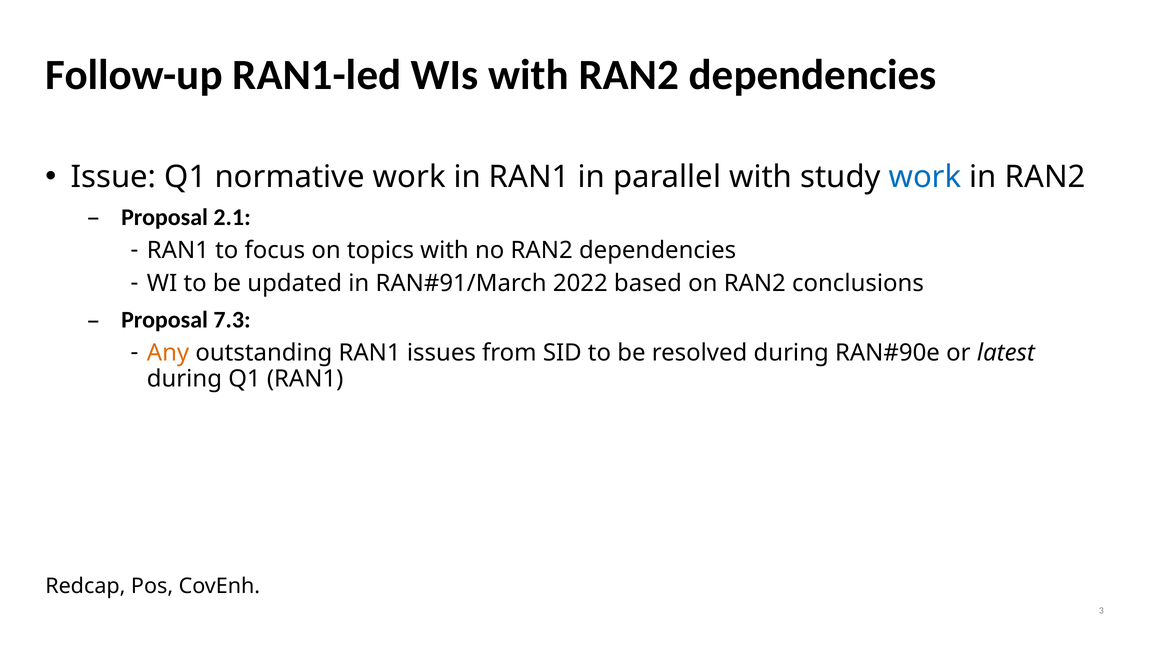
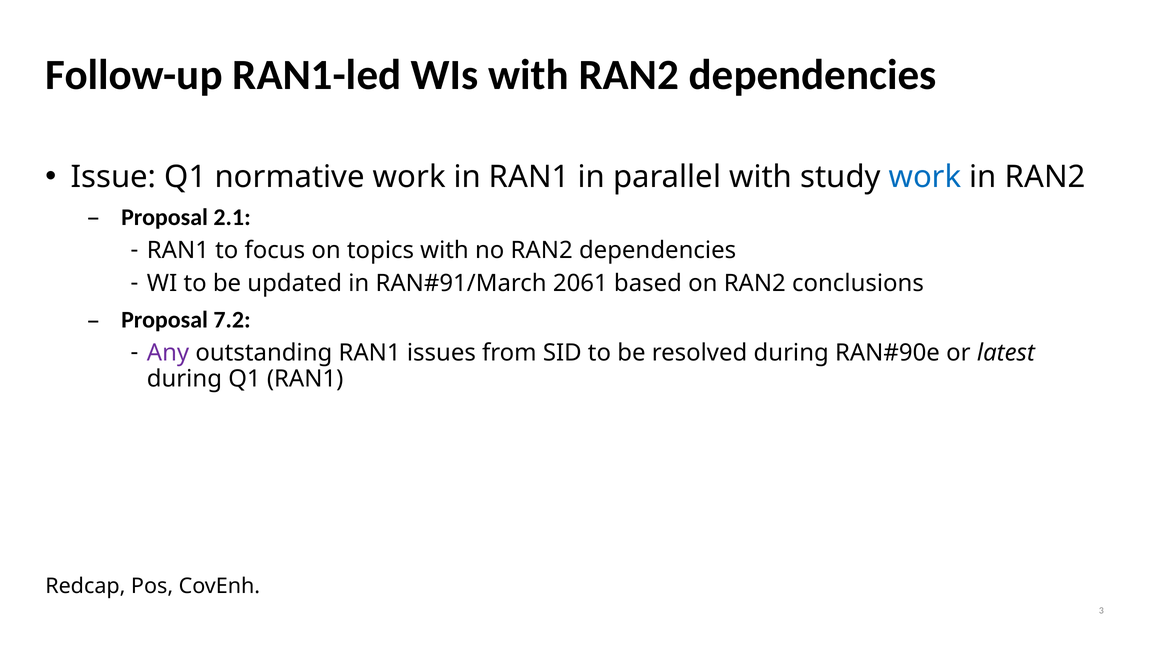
2022: 2022 -> 2061
7.3: 7.3 -> 7.2
Any colour: orange -> purple
